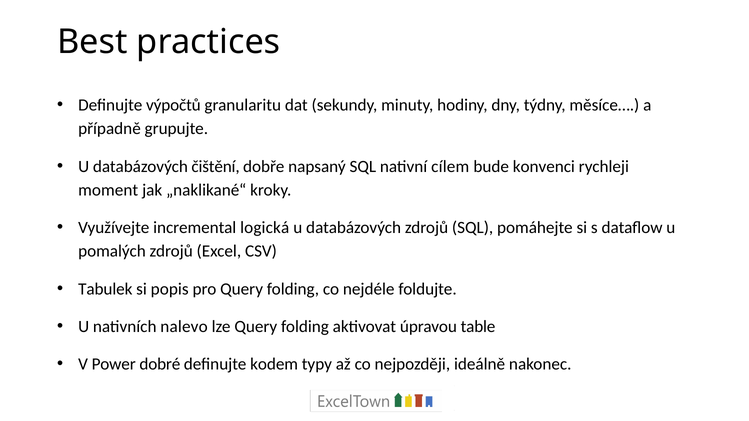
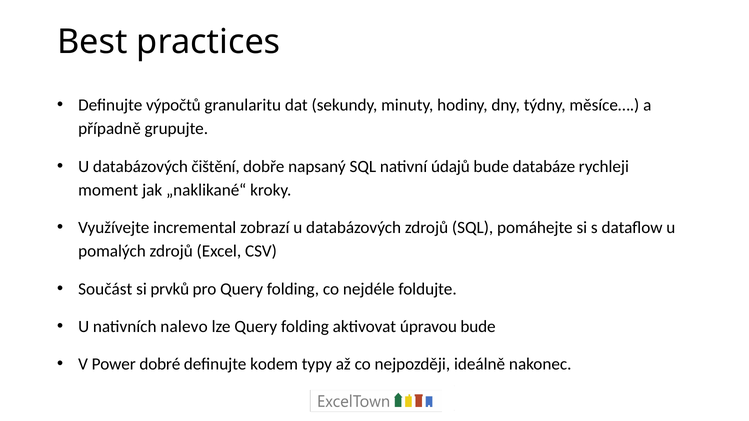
cílem: cílem -> údajů
konvenci: konvenci -> databáze
logická: logická -> zobrazí
Tabulek: Tabulek -> Součást
popis: popis -> prvků
úpravou table: table -> bude
